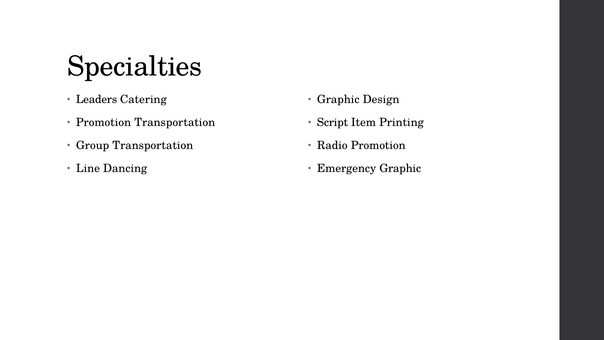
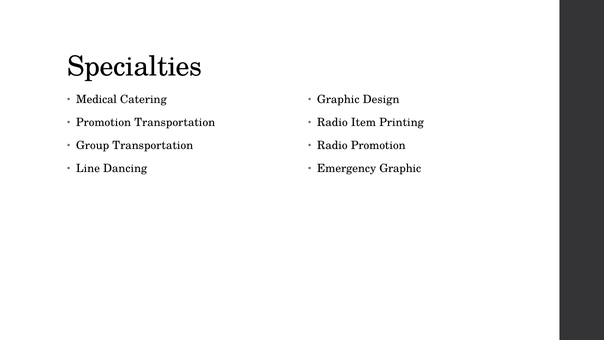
Leaders: Leaders -> Medical
Script at (333, 122): Script -> Radio
